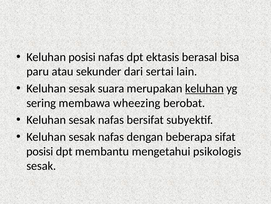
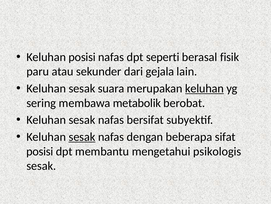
ektasis: ektasis -> seperti
bisa: bisa -> fisik
sertai: sertai -> gejala
wheezing: wheezing -> metabolik
sesak at (82, 136) underline: none -> present
